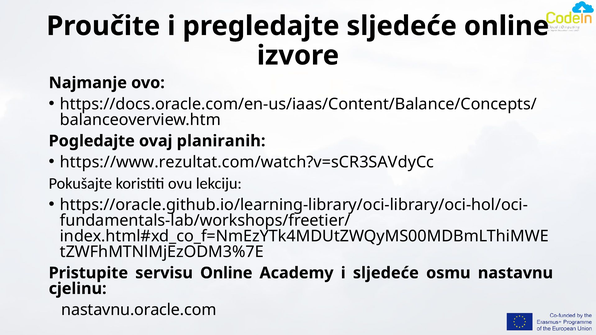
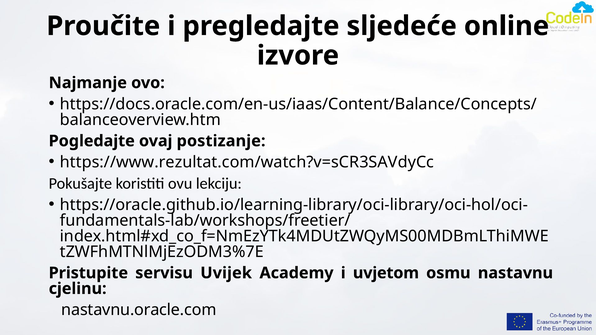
planiranih: planiranih -> postizanje
servisu Online: Online -> Uvijek
i sljedeće: sljedeće -> uvjetom
